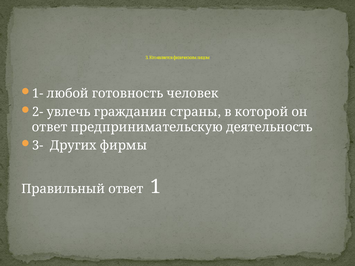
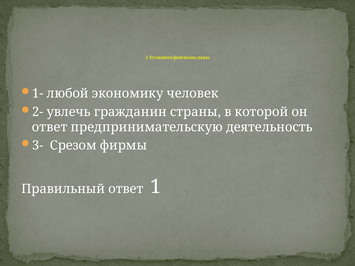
готовность: готовность -> экономику
Других: Других -> Срезом
